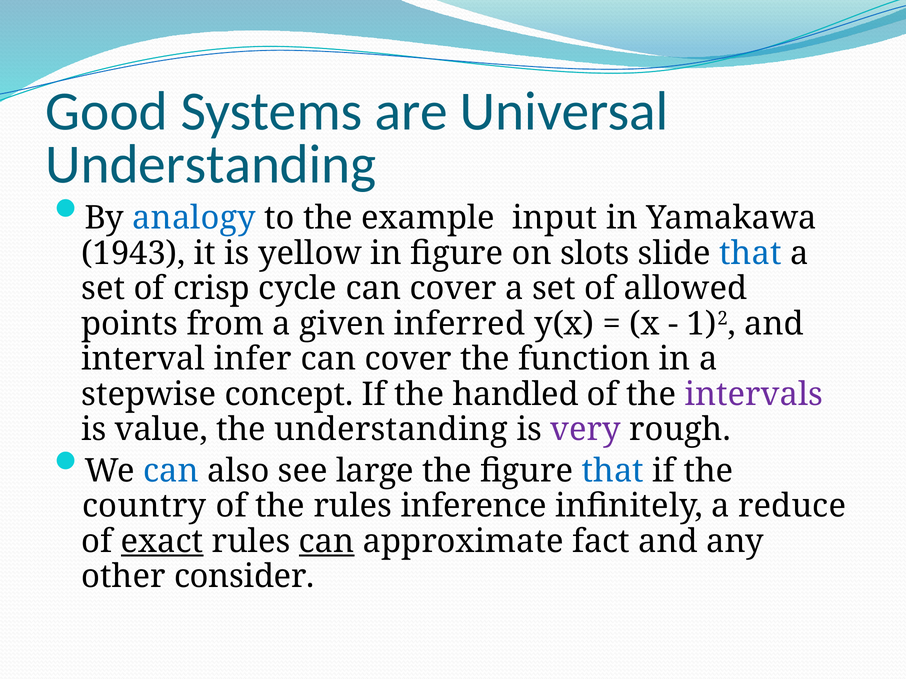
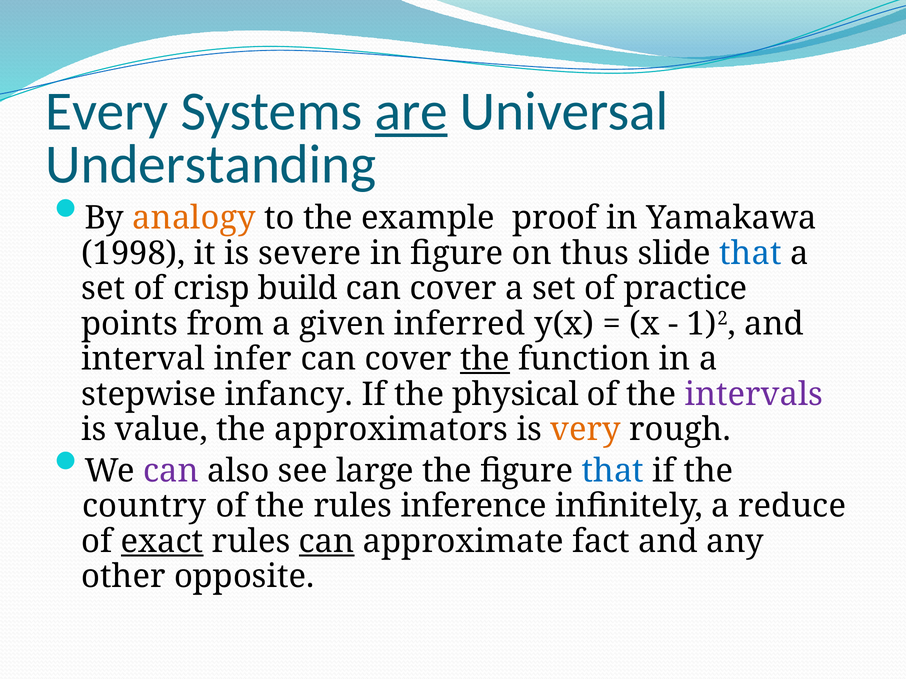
Good: Good -> Every
are underline: none -> present
analogy colour: blue -> orange
input: input -> proof
1943: 1943 -> 1998
yellow: yellow -> severe
slots: slots -> thus
cycle: cycle -> build
allowed: allowed -> practice
the at (485, 359) underline: none -> present
concept: concept -> infancy
handled: handled -> physical
the understanding: understanding -> approximators
very colour: purple -> orange
can at (171, 471) colour: blue -> purple
consider: consider -> opposite
